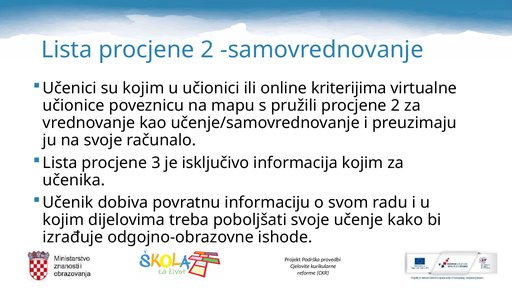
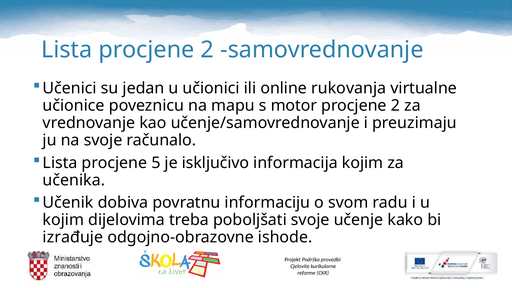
su kojim: kojim -> jedan
kriterijima: kriterijima -> rukovanja
pružili: pružili -> motor
3: 3 -> 5
